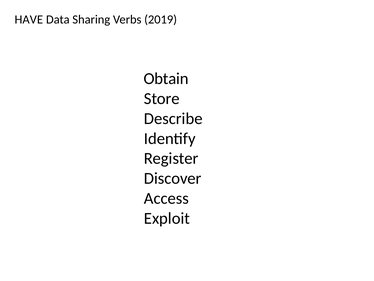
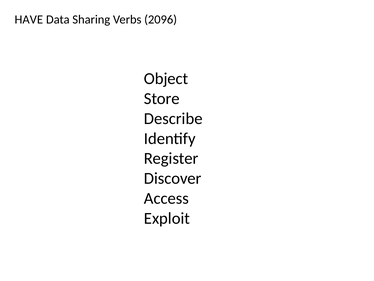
2019: 2019 -> 2096
Obtain: Obtain -> Object
